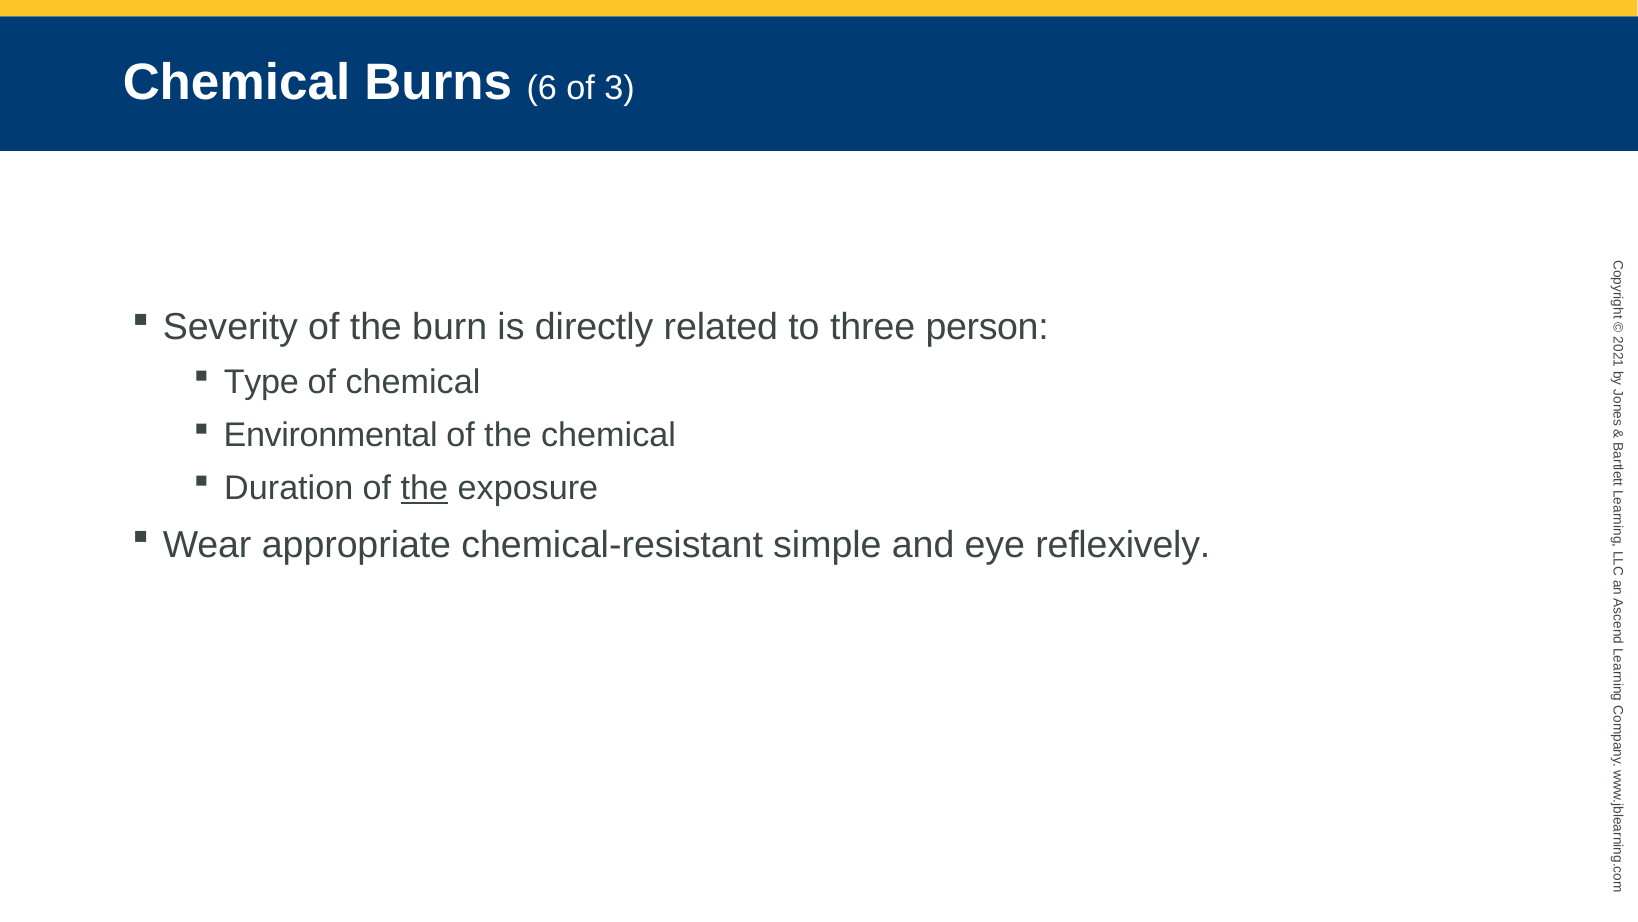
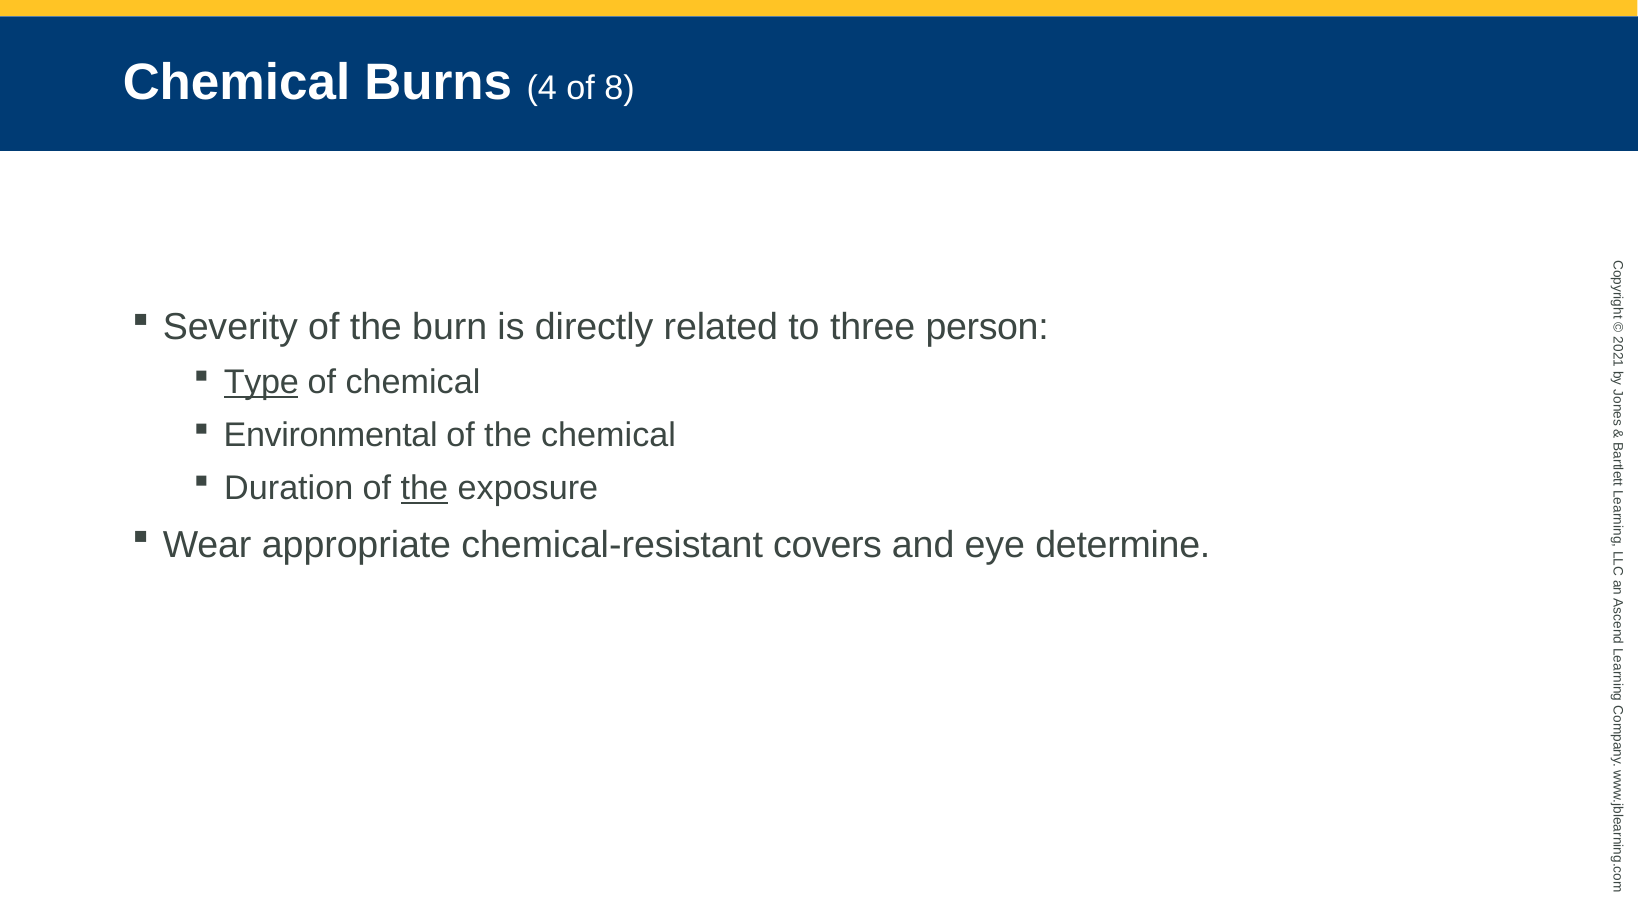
6: 6 -> 4
3: 3 -> 8
Type underline: none -> present
simple: simple -> covers
reflexively: reflexively -> determine
